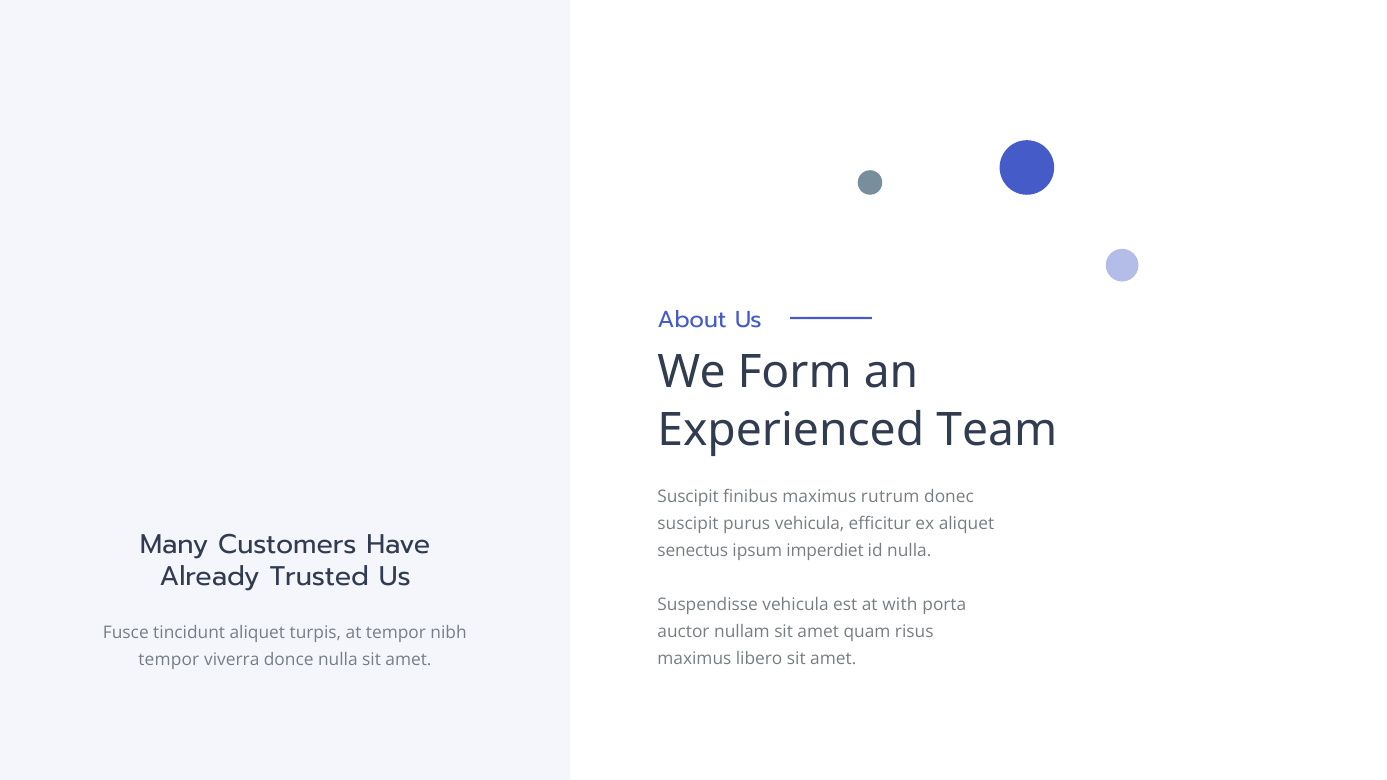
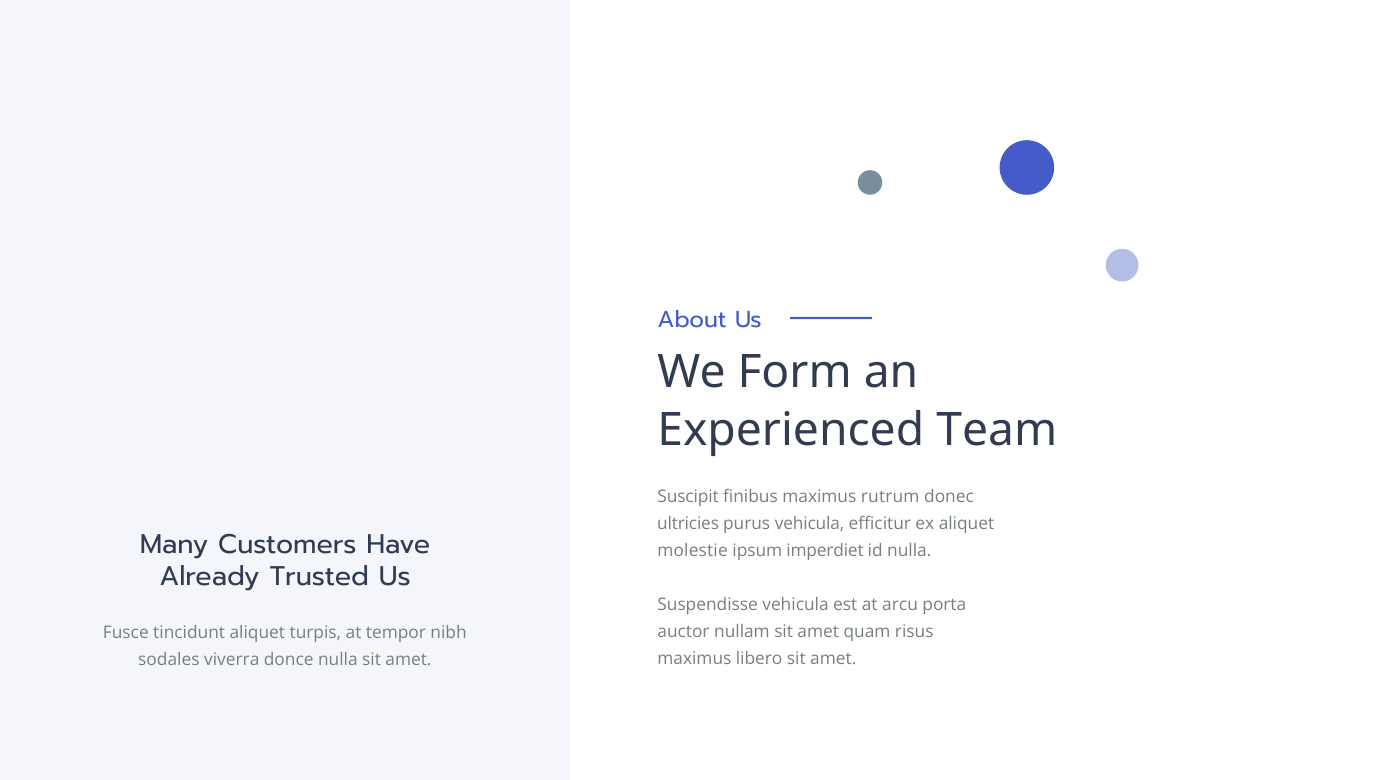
suscipit at (688, 524): suscipit -> ultricies
senectus: senectus -> molestie
with: with -> arcu
tempor at (169, 660): tempor -> sodales
